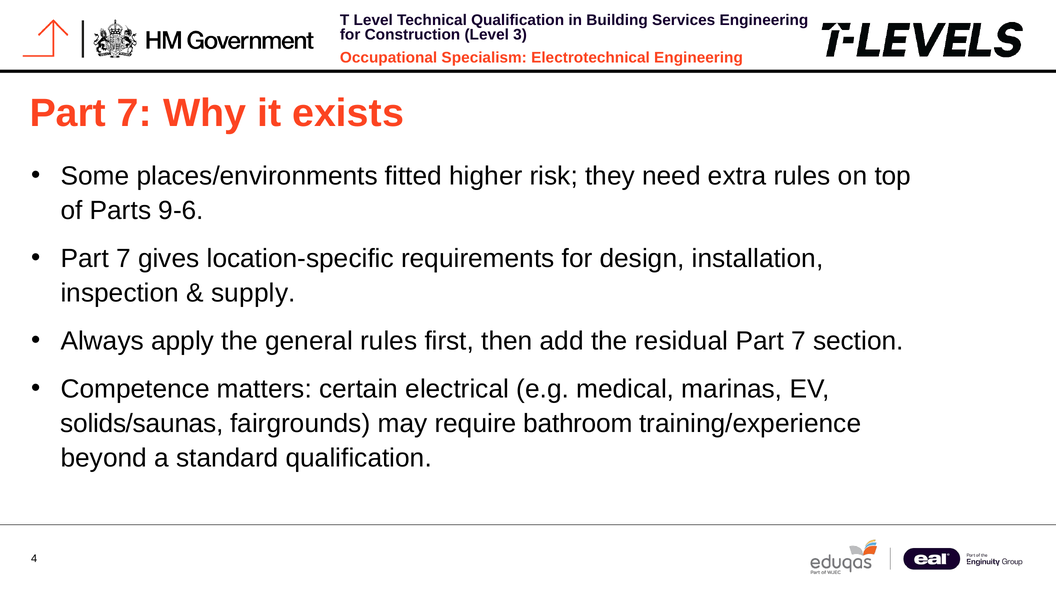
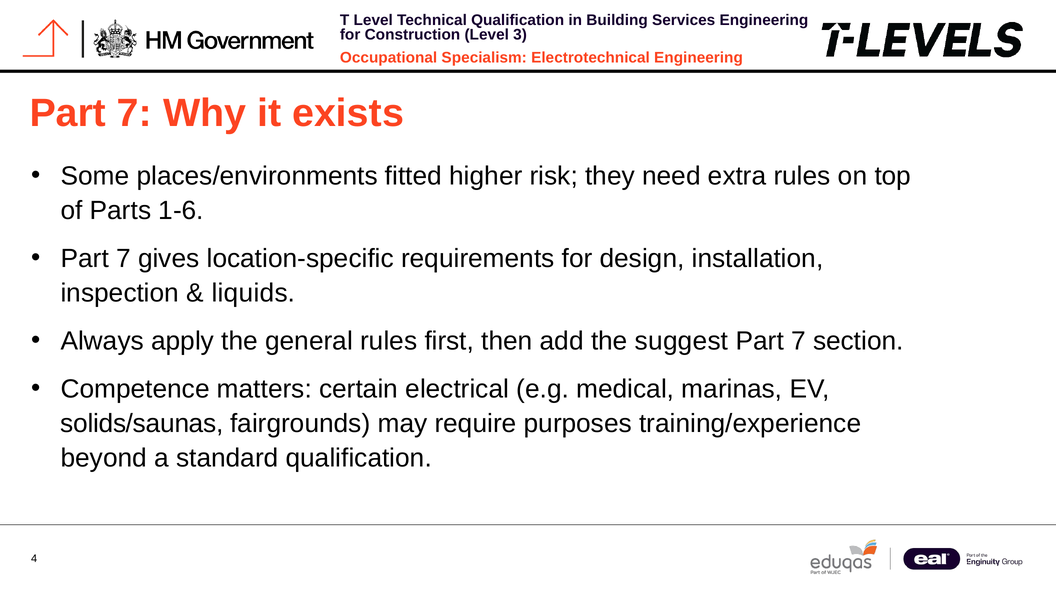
9-6: 9-6 -> 1-6
supply: supply -> liquids
residual: residual -> suggest
bathroom: bathroom -> purposes
